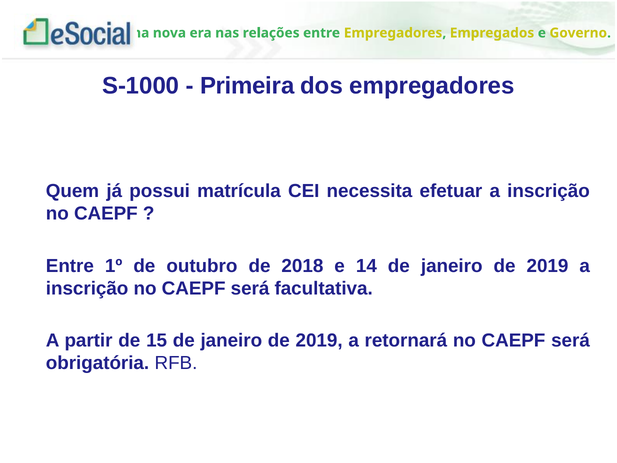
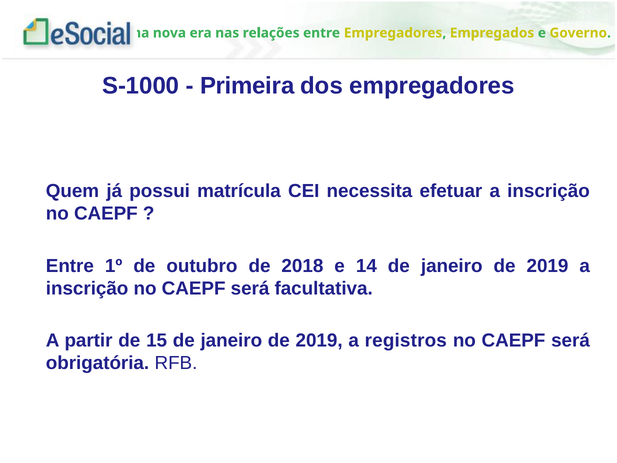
retornará: retornará -> registros
